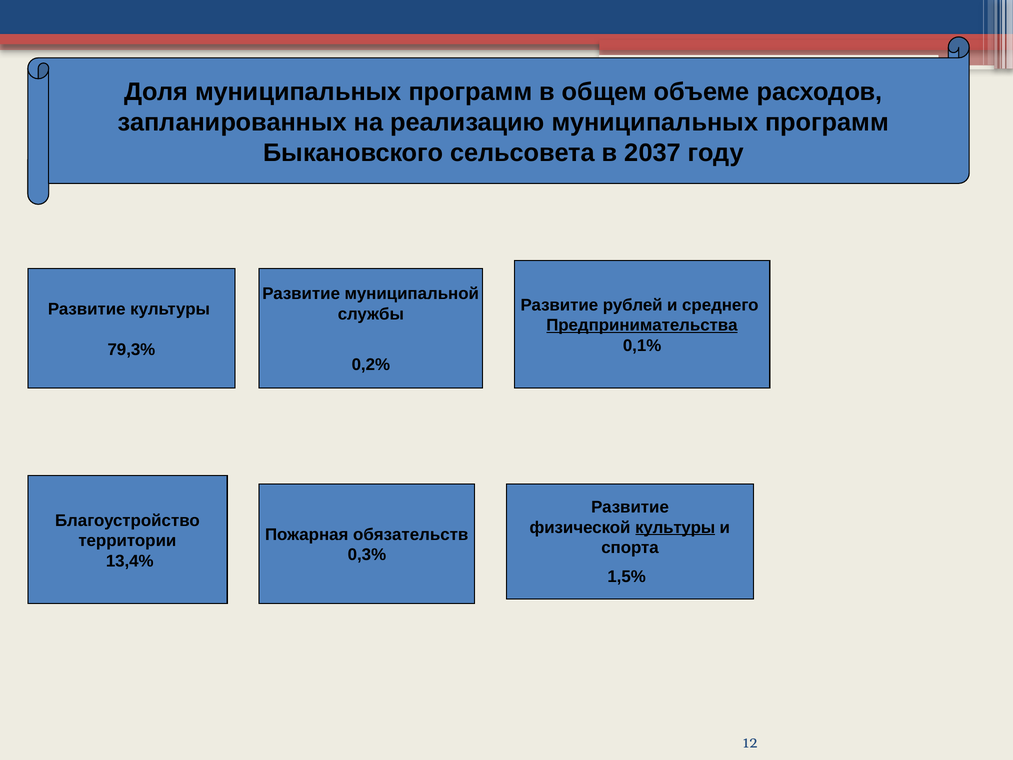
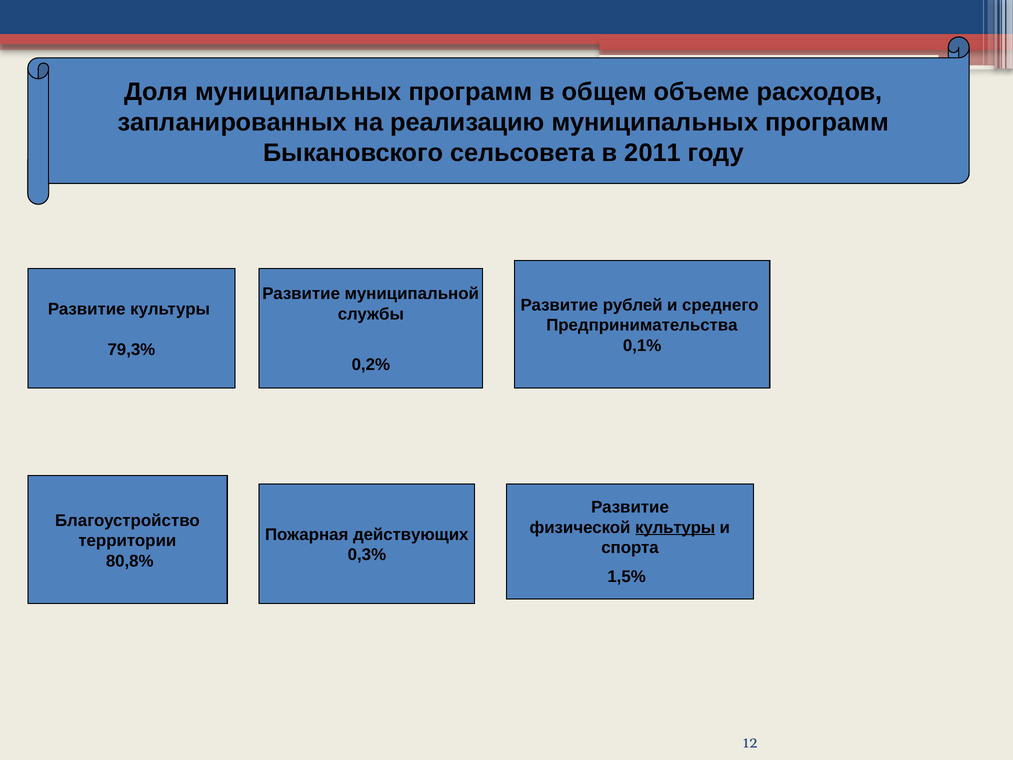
2037: 2037 -> 2011
Предпринимательства underline: present -> none
обязательств: обязательств -> действующих
13,4%: 13,4% -> 80,8%
